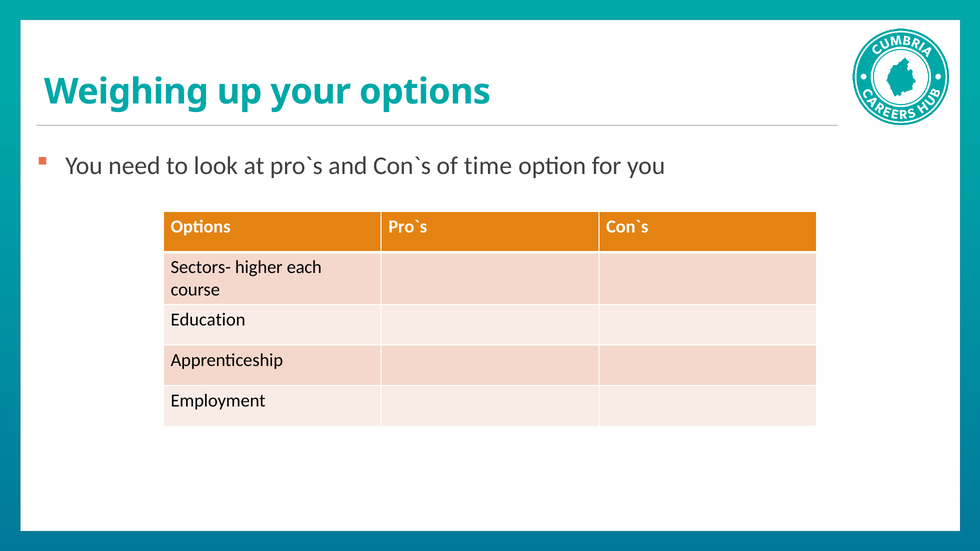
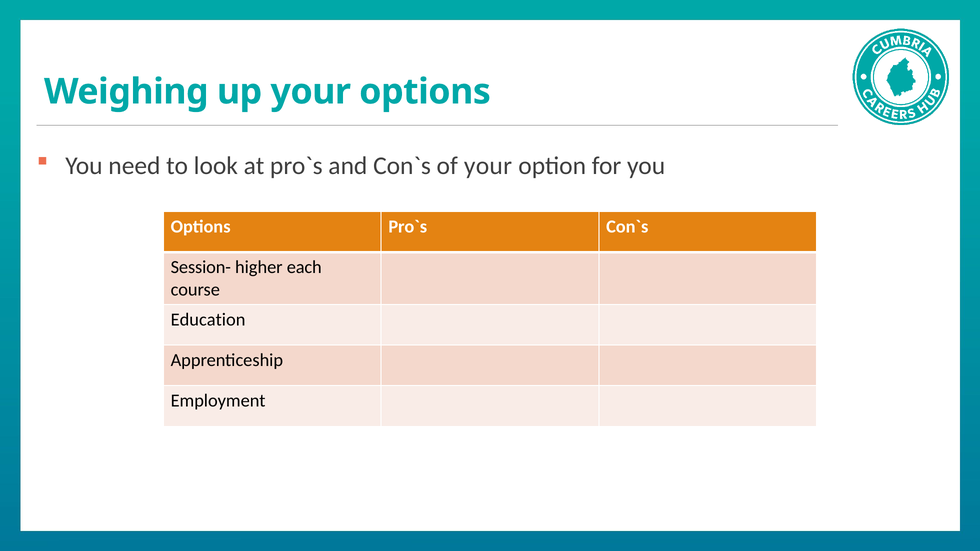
of time: time -> your
Sectors-: Sectors- -> Session-
